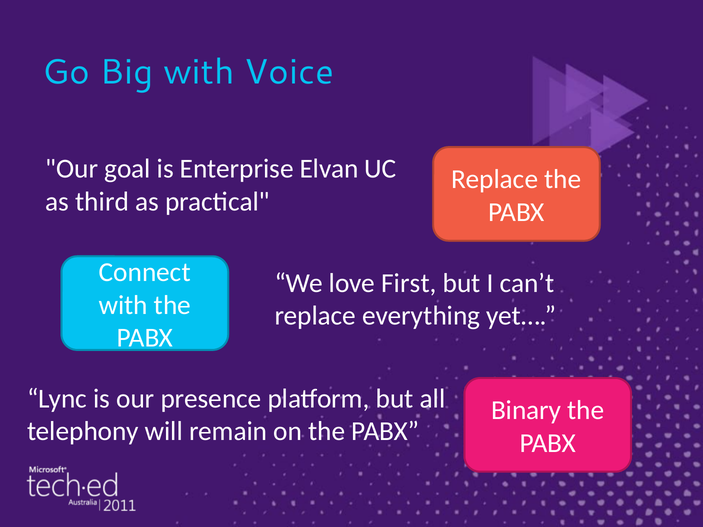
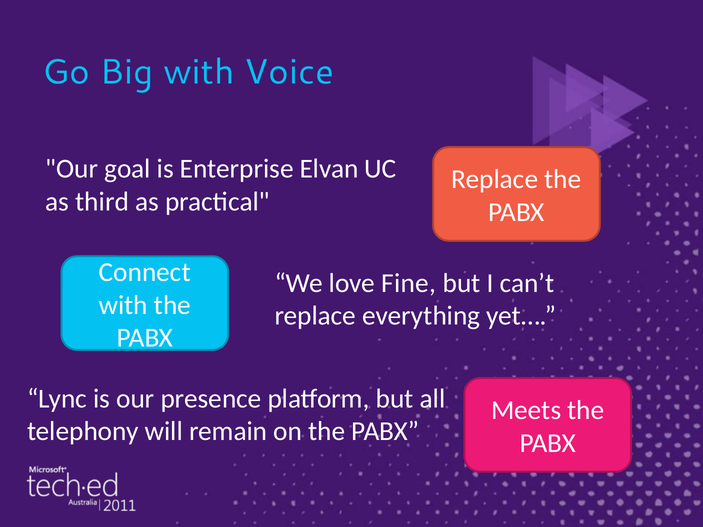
First: First -> Fine
Binary: Binary -> Meets
